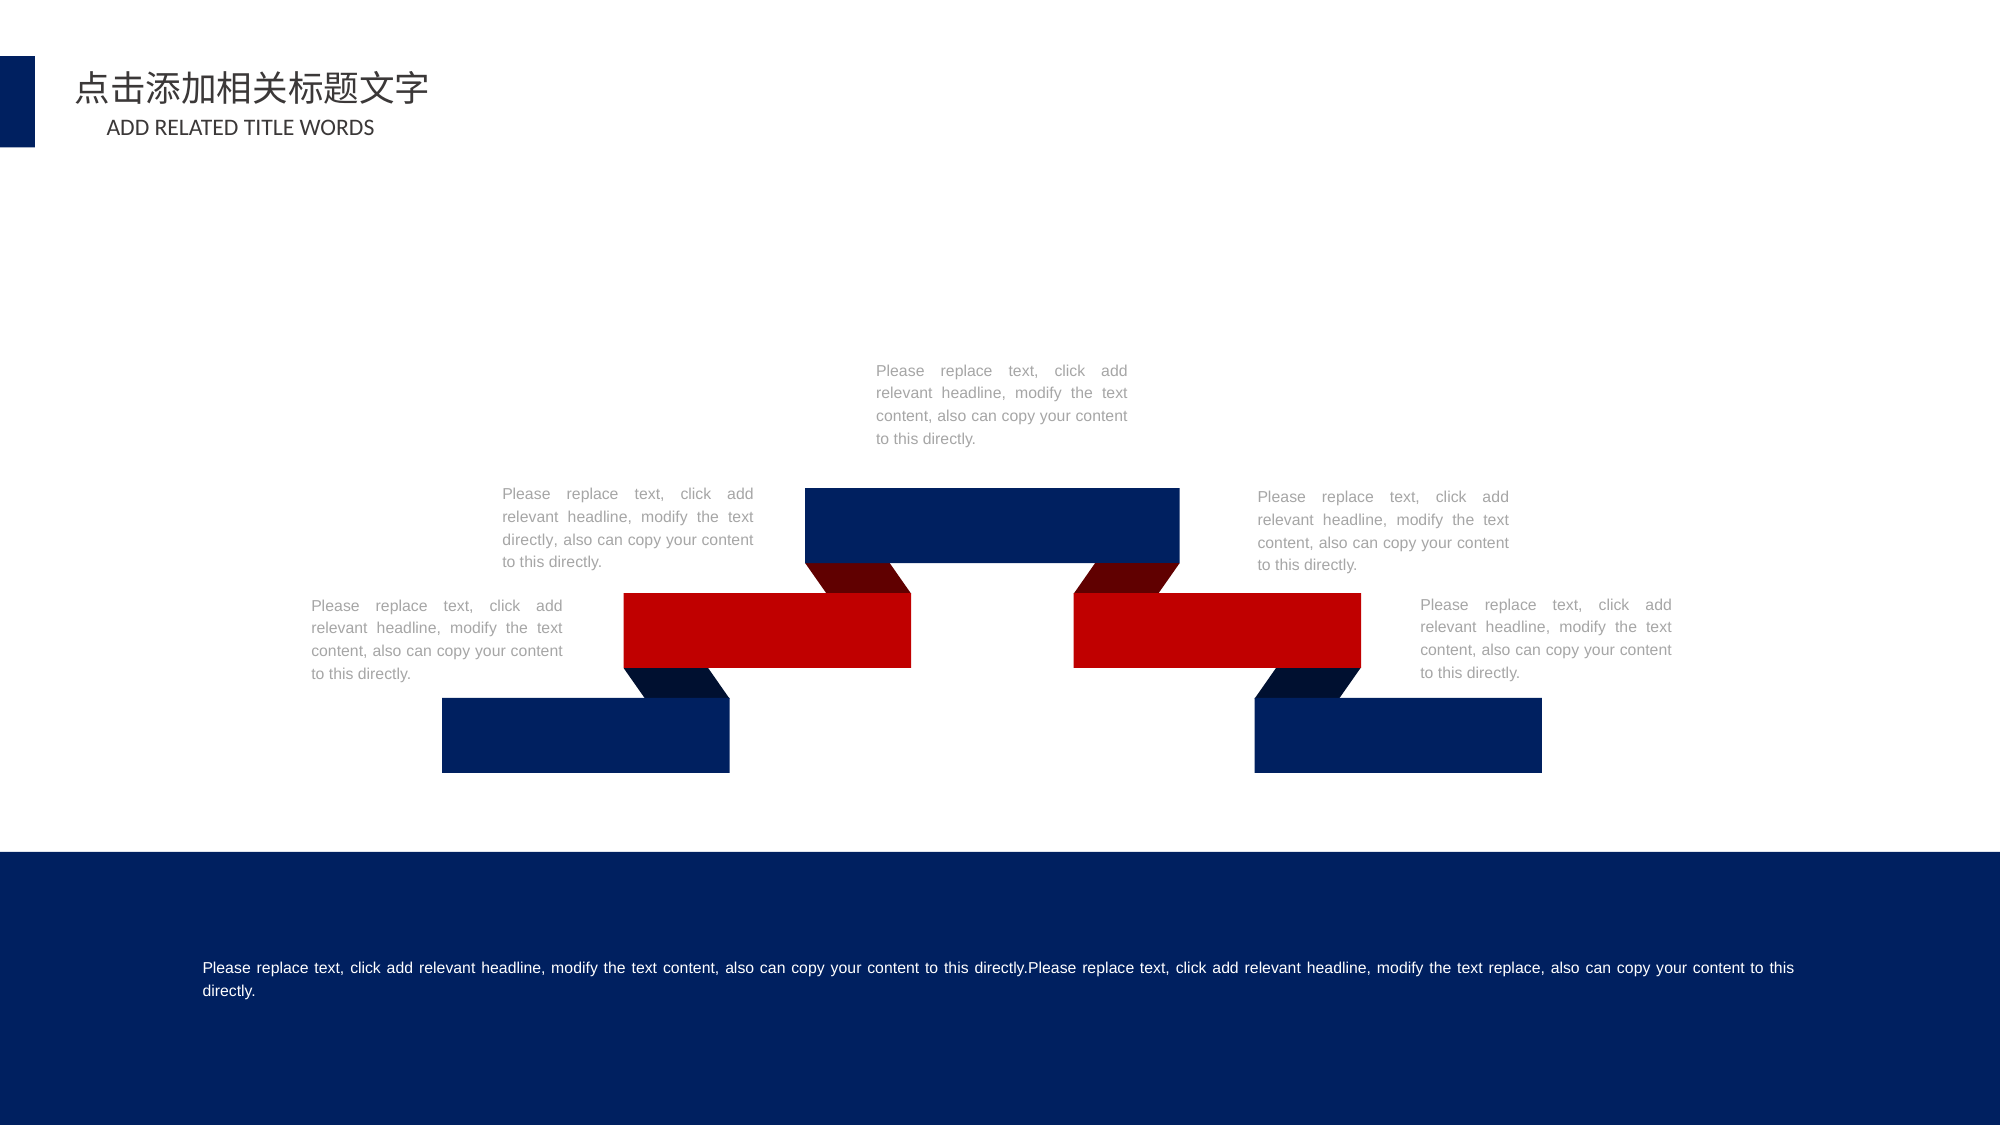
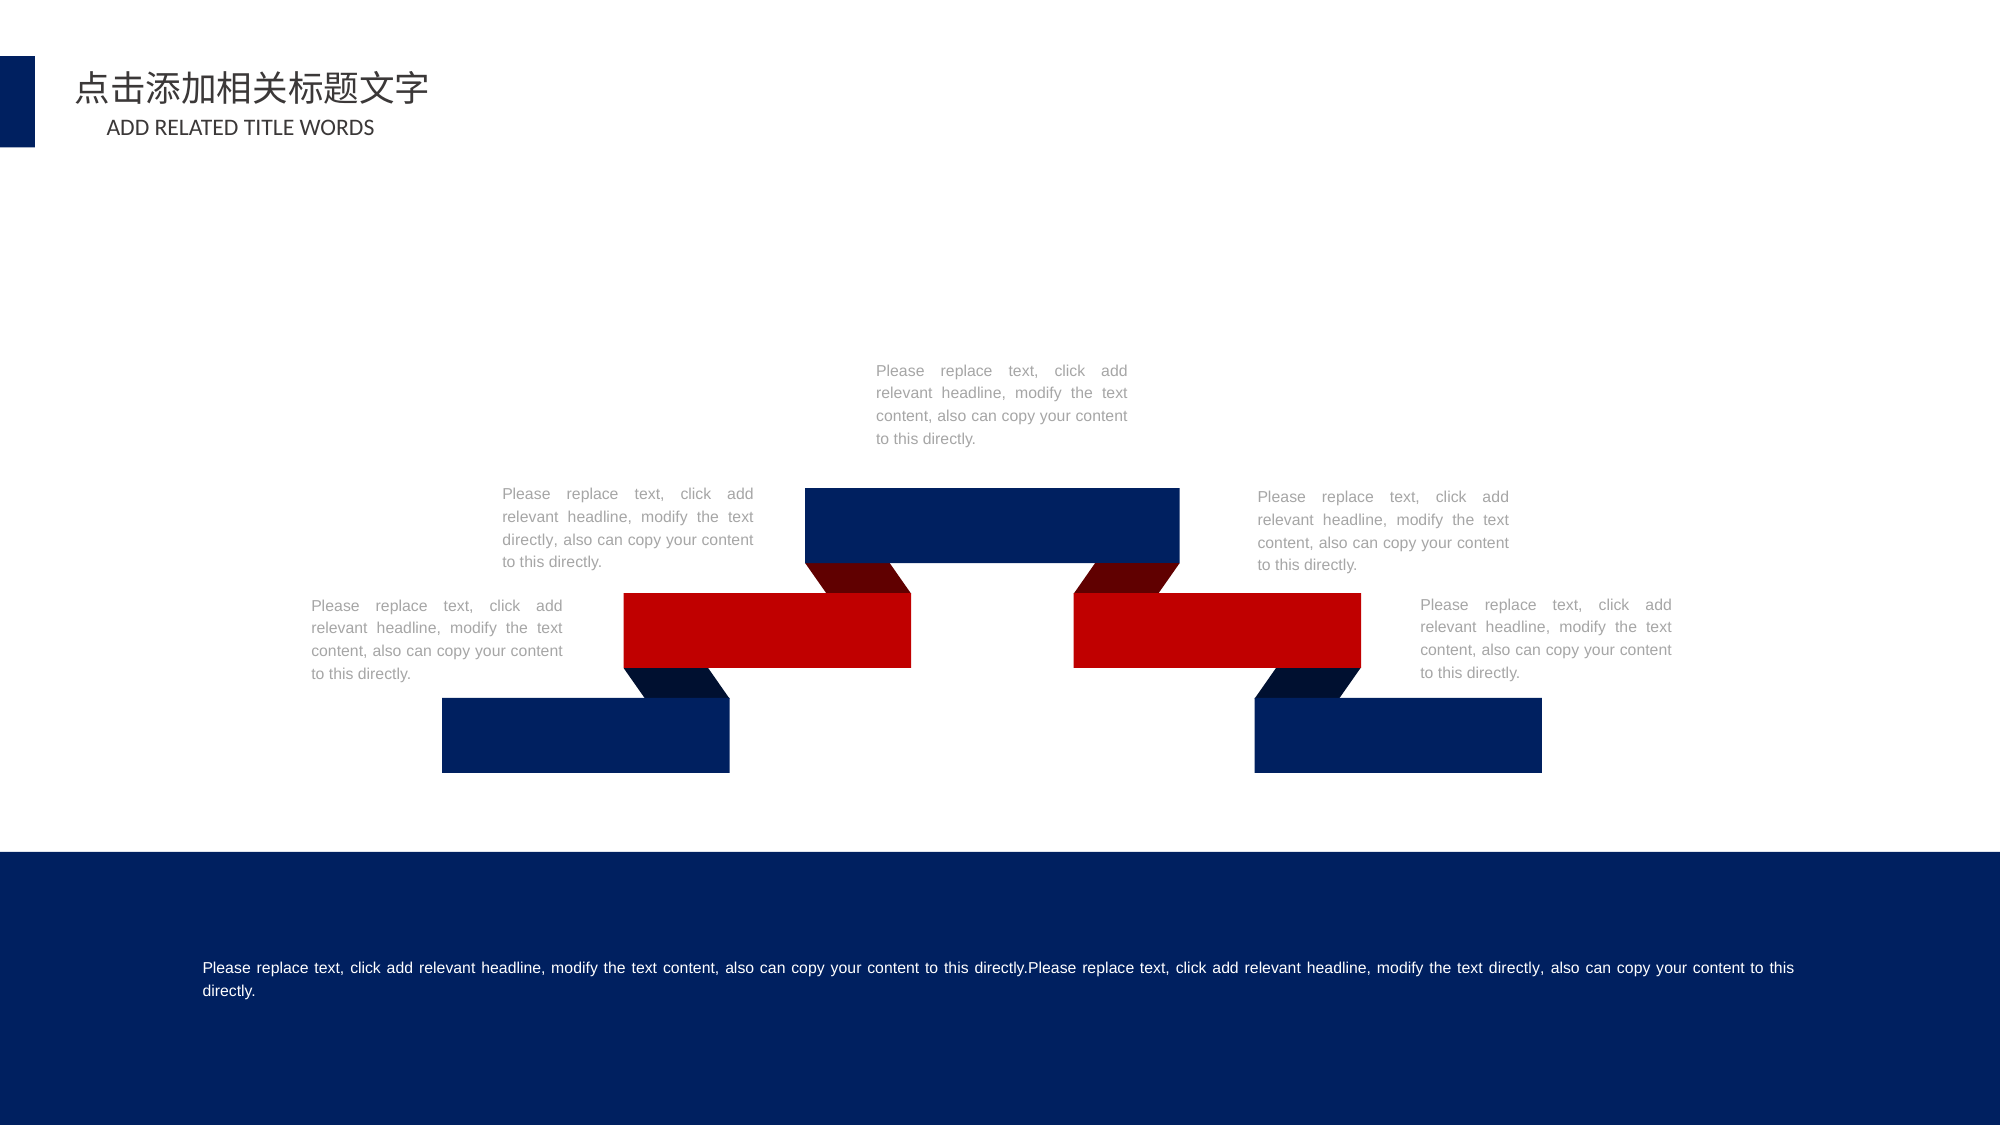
replace at (1517, 968): replace -> directly
